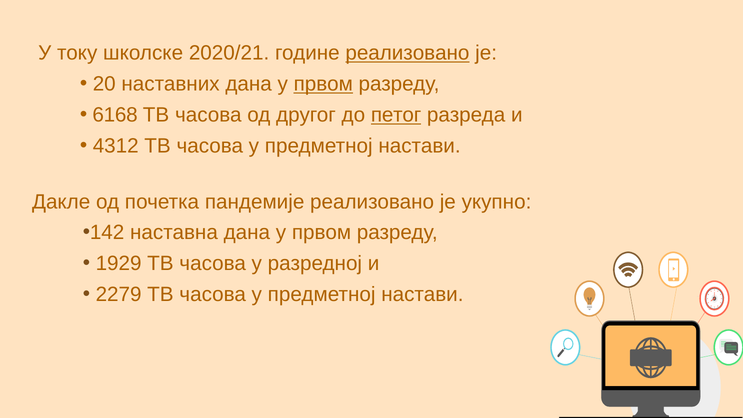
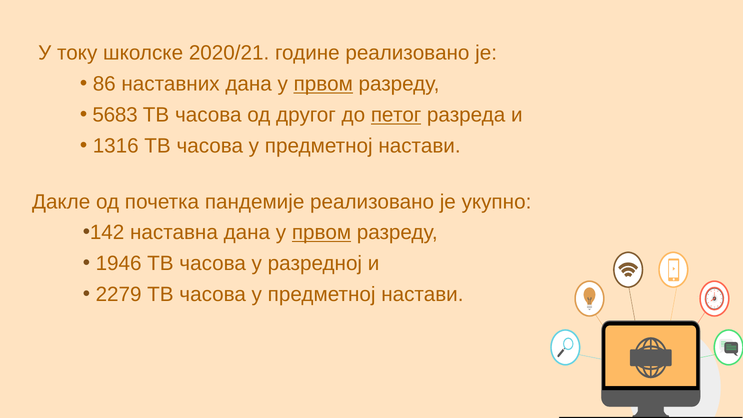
реализовано at (407, 53) underline: present -> none
20: 20 -> 86
6168: 6168 -> 5683
4312: 4312 -> 1316
првом at (322, 233) underline: none -> present
1929: 1929 -> 1946
